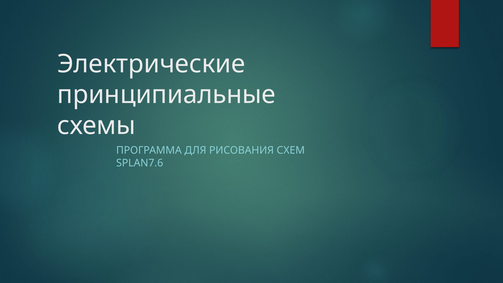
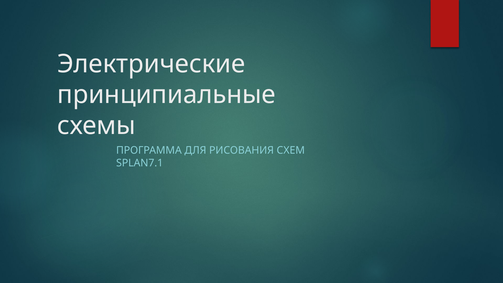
SPLAN7.6: SPLAN7.6 -> SPLAN7.1
